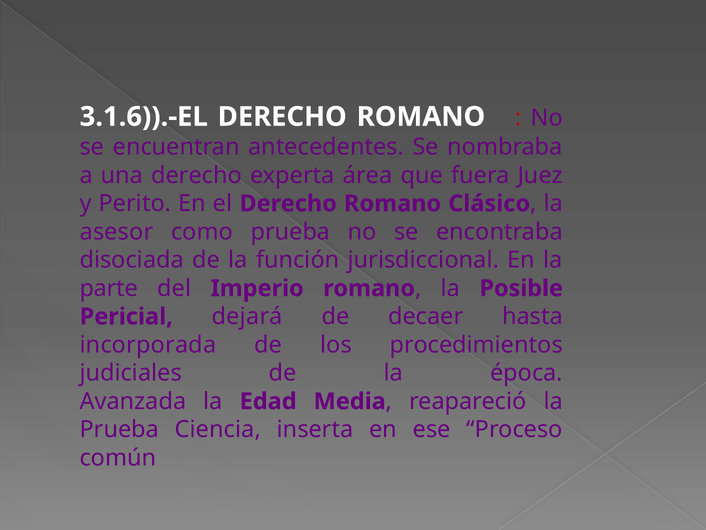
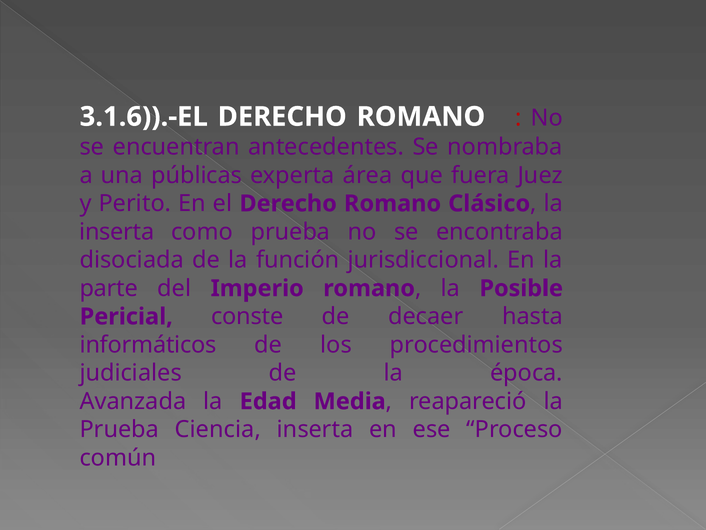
una derecho: derecho -> públicas
asesor at (117, 232): asesor -> inserta
dejará: dejará -> conste
incorporada: incorporada -> informáticos
